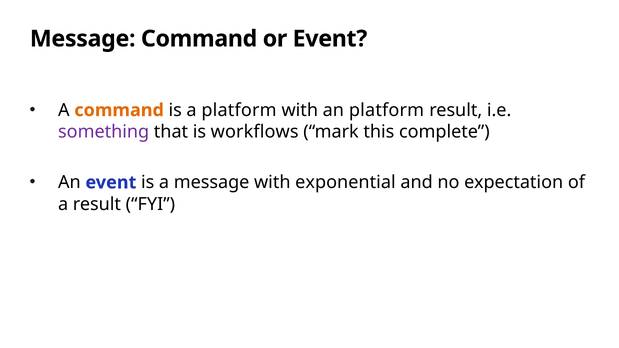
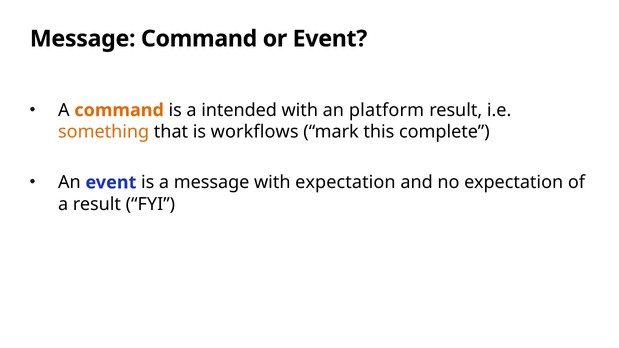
a platform: platform -> intended
something colour: purple -> orange
with exponential: exponential -> expectation
